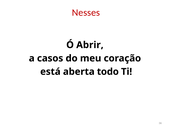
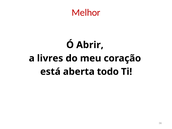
Nesses: Nesses -> Melhor
casos: casos -> livres
